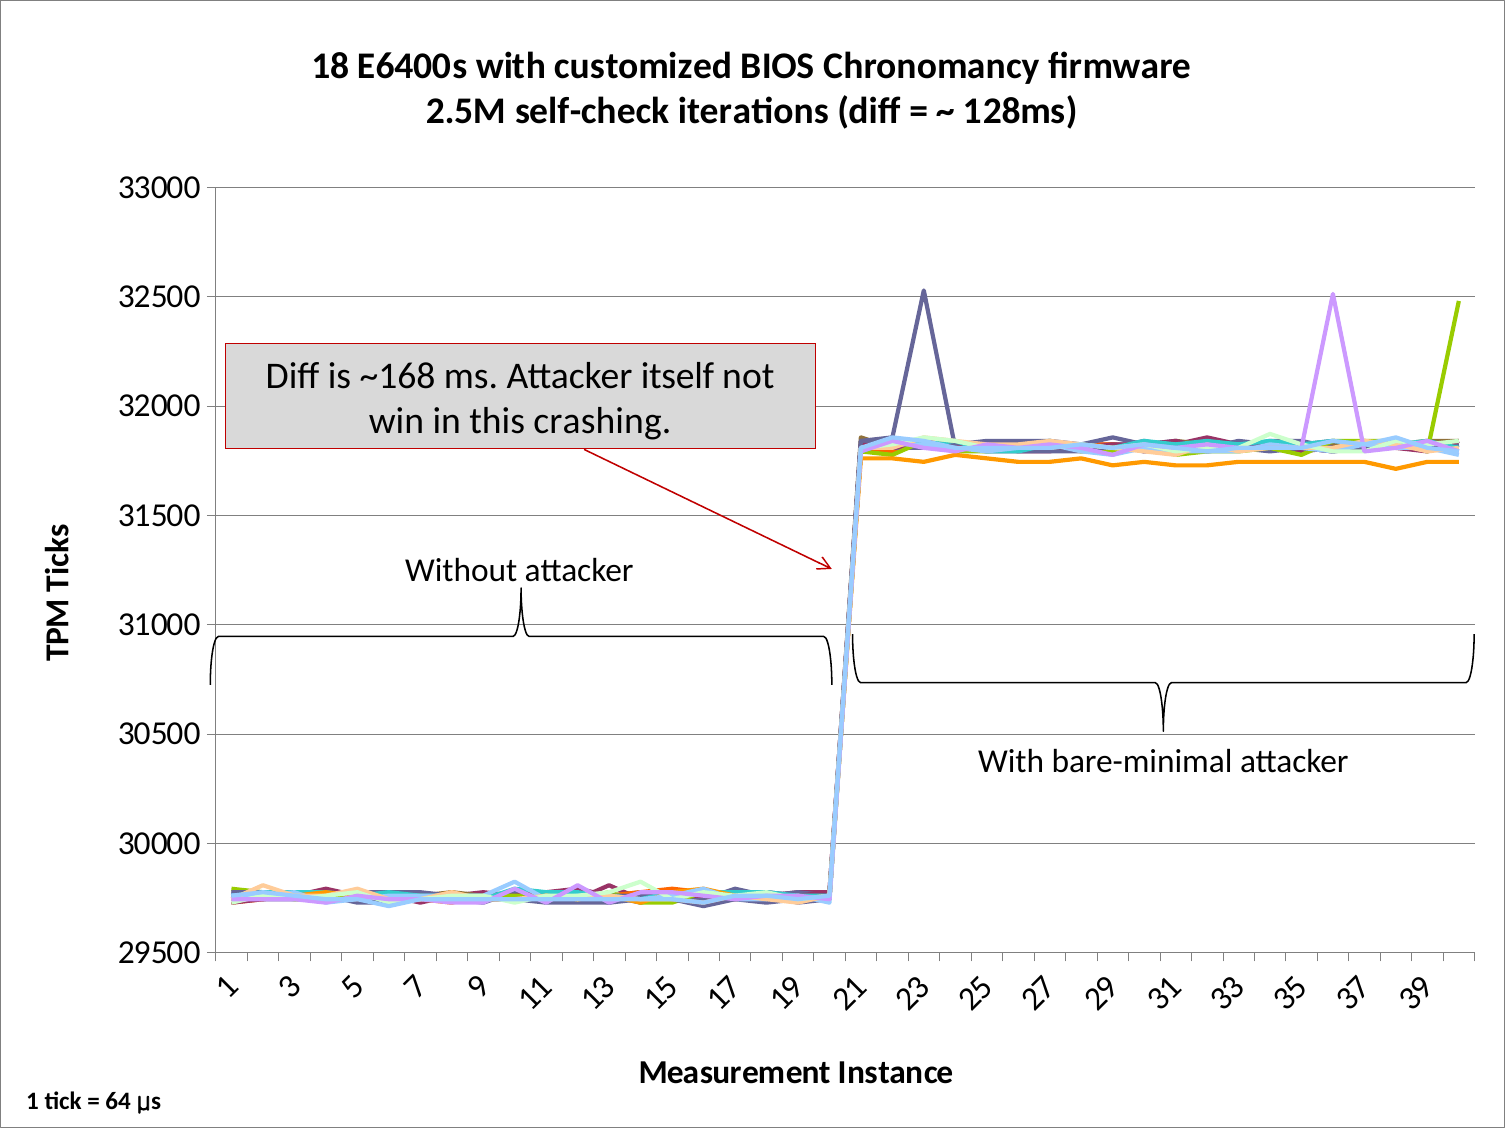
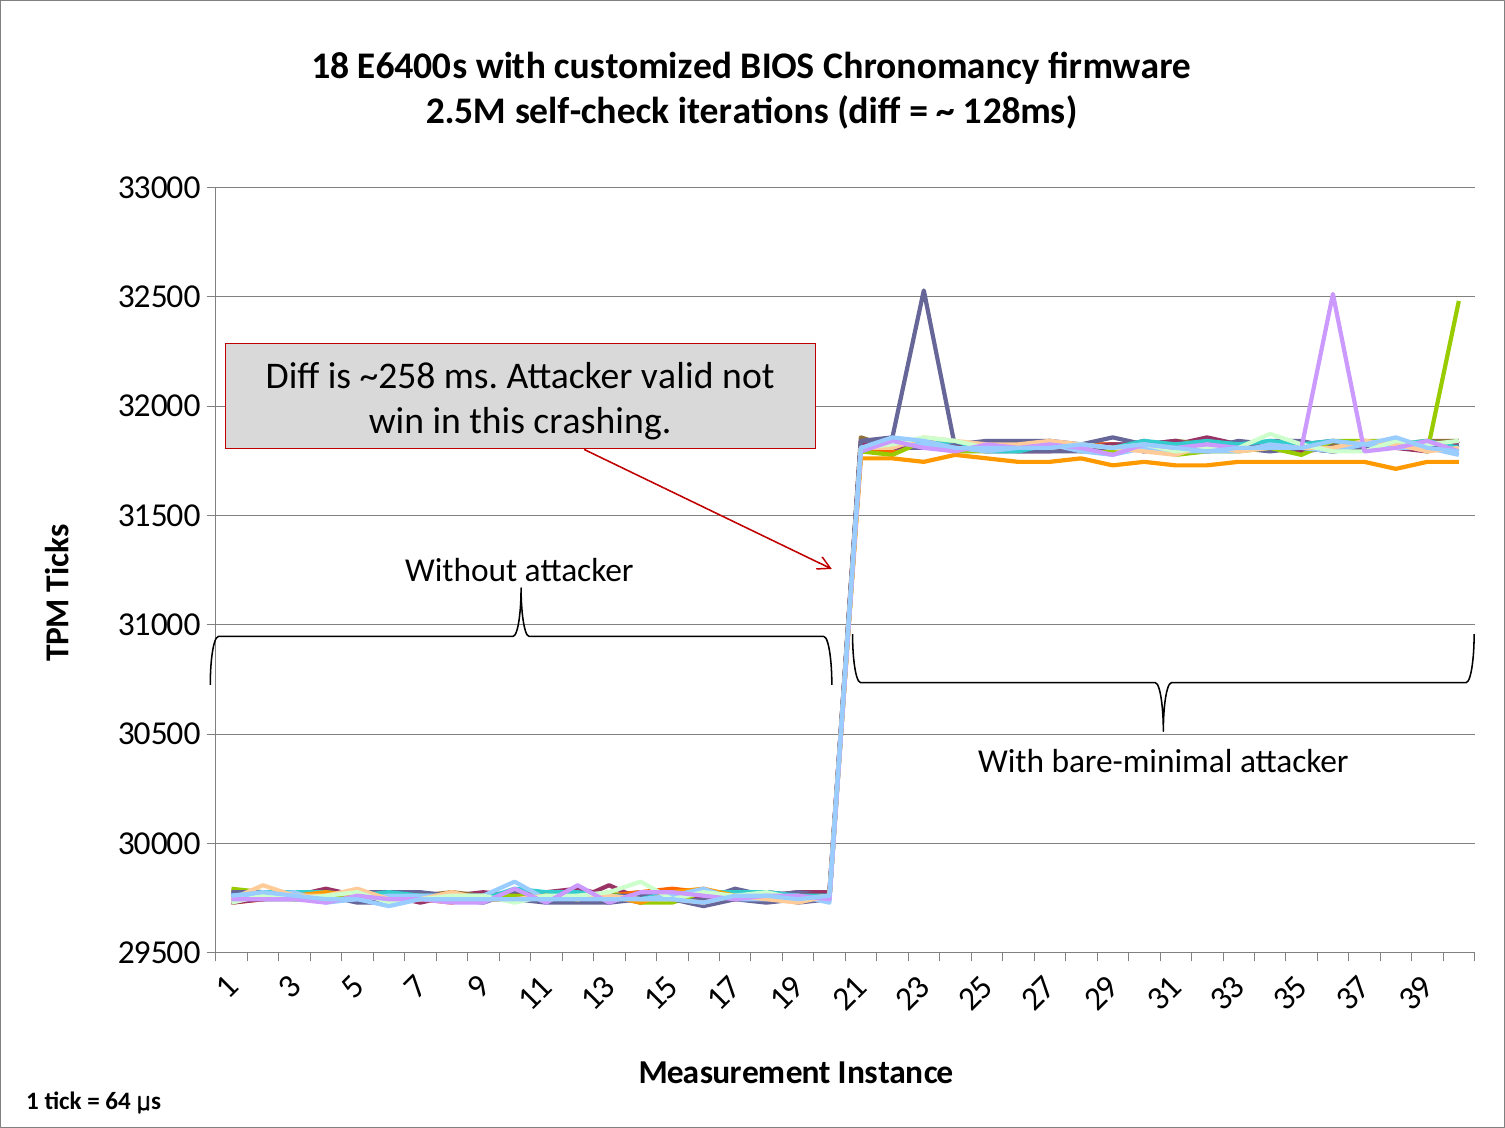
~168: ~168 -> ~258
itself: itself -> valid
